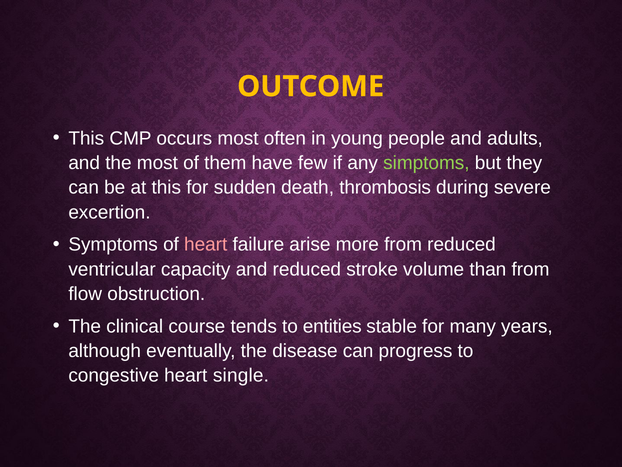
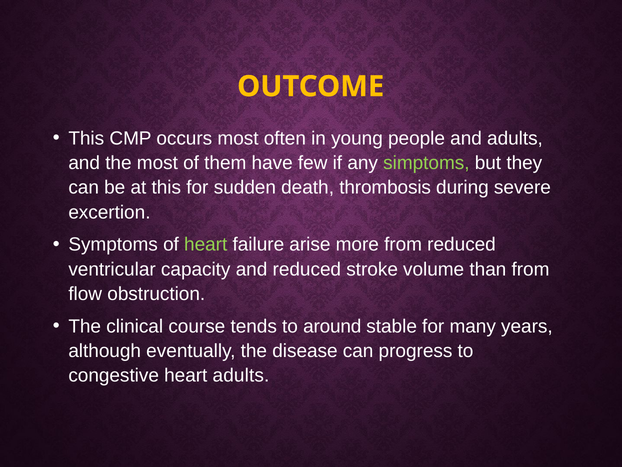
heart at (206, 244) colour: pink -> light green
entities: entities -> around
heart single: single -> adults
